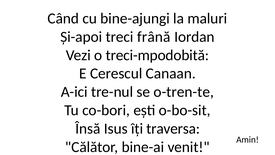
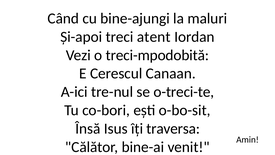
frână: frână -> atent
o-tren-te: o-tren-te -> o-treci-te
